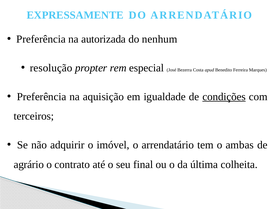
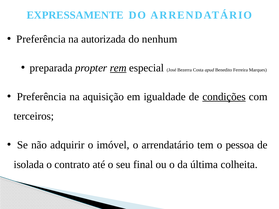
resolução: resolução -> preparada
rem underline: none -> present
ambas: ambas -> pessoa
agrário: agrário -> isolada
